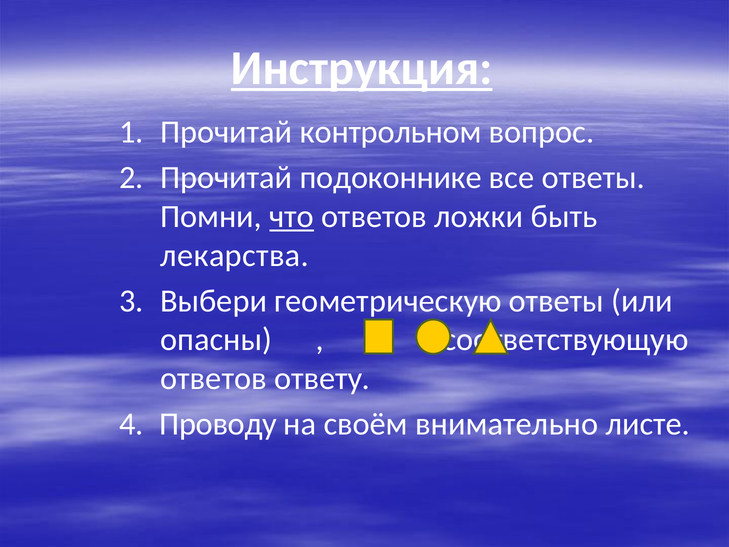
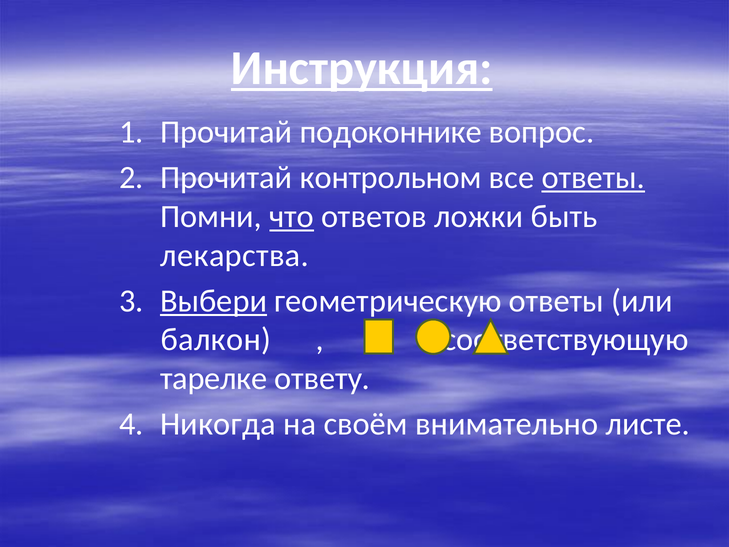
контрольном: контрольном -> подоконнике
подоконнике: подоконнике -> контрольном
ответы at (593, 178) underline: none -> present
Выбери underline: none -> present
опасны: опасны -> балкон
ответов at (213, 379): ответов -> тарелке
Проводу: Проводу -> Никогда
